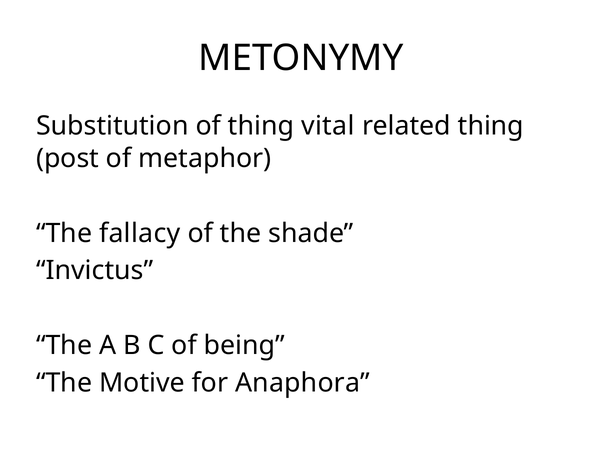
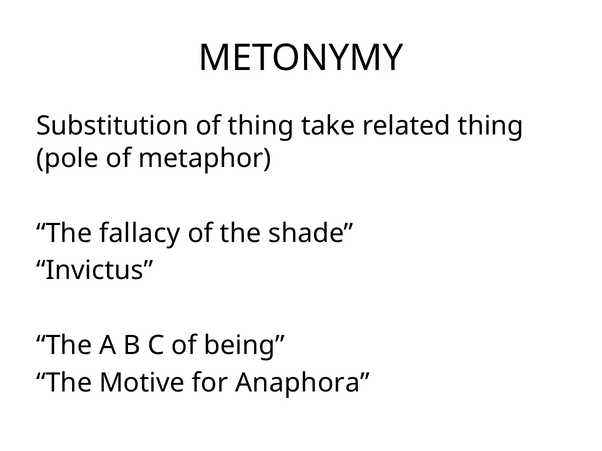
vital: vital -> take
post: post -> pole
